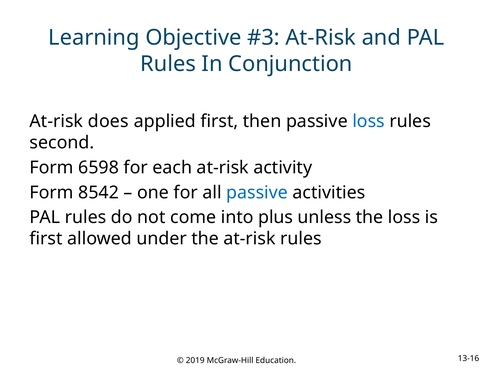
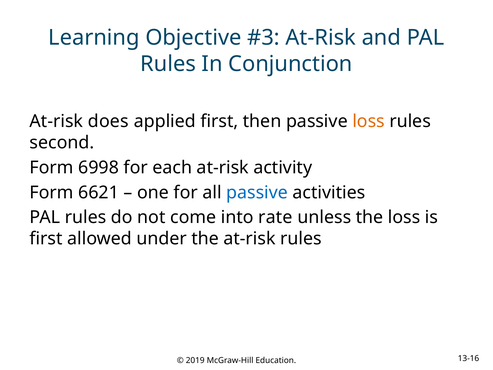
loss at (369, 121) colour: blue -> orange
6598: 6598 -> 6998
8542: 8542 -> 6621
plus: plus -> rate
